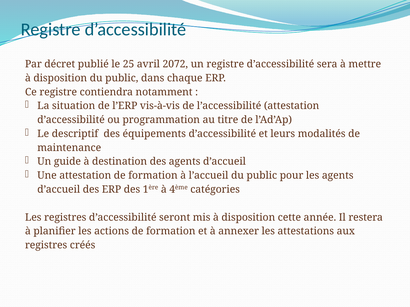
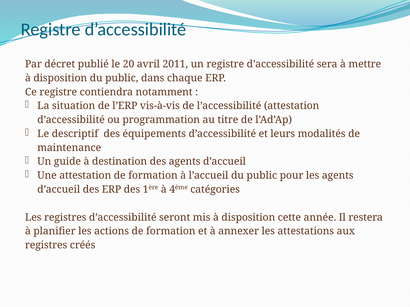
25: 25 -> 20
2072: 2072 -> 2011
